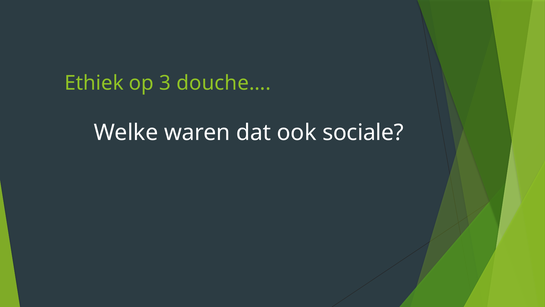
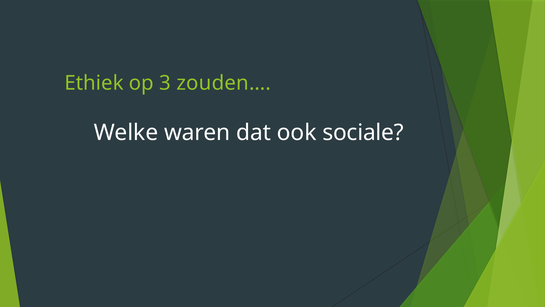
douche…: douche… -> zouden…
